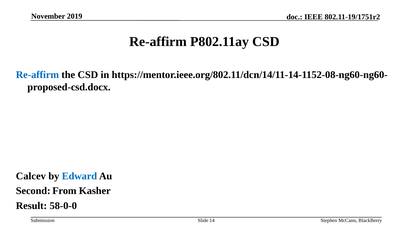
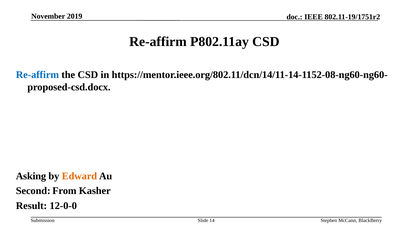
Calcev: Calcev -> Asking
Edward colour: blue -> orange
58-0-0: 58-0-0 -> 12-0-0
